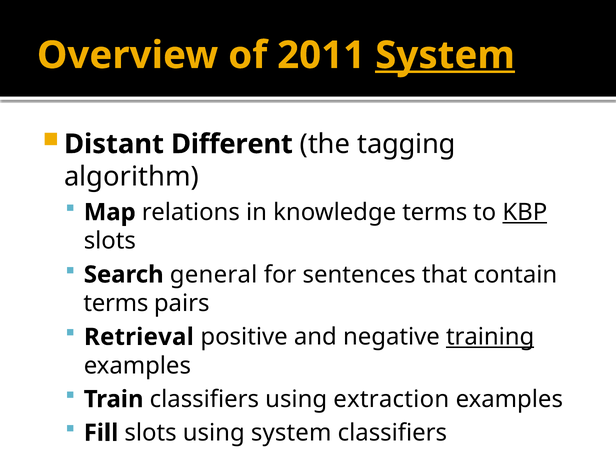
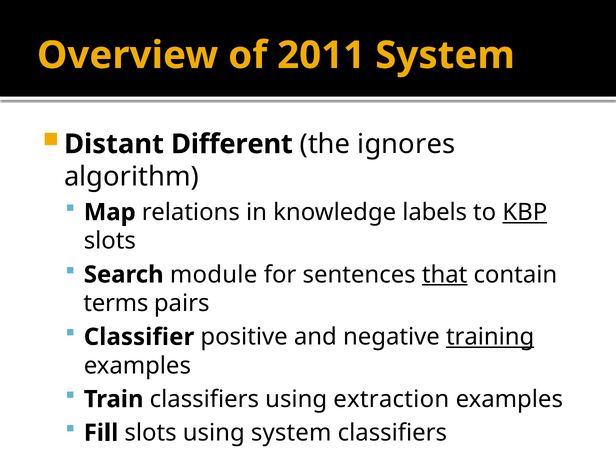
System at (445, 55) underline: present -> none
tagging: tagging -> ignores
knowledge terms: terms -> labels
general: general -> module
that underline: none -> present
Retrieval: Retrieval -> Classifier
